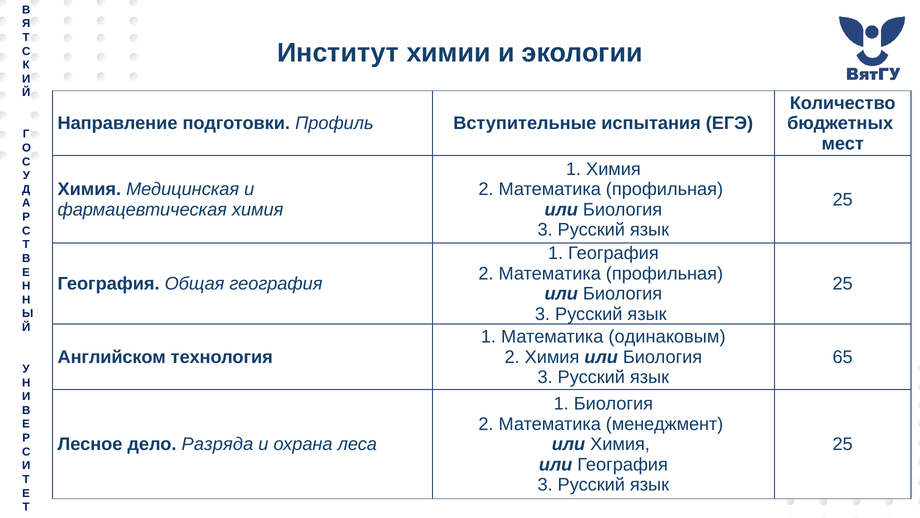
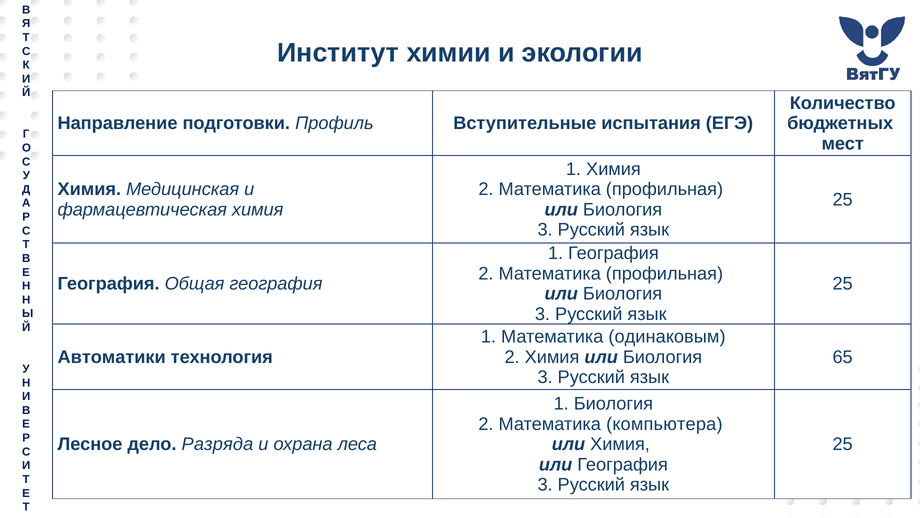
Английском: Английском -> Автоматики
менеджмент: менеджмент -> компьютера
